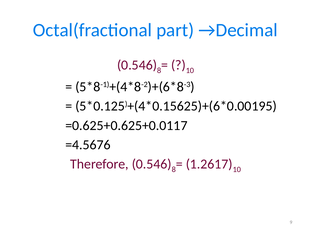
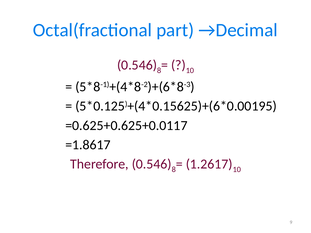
=4.5676: =4.5676 -> =1.8617
